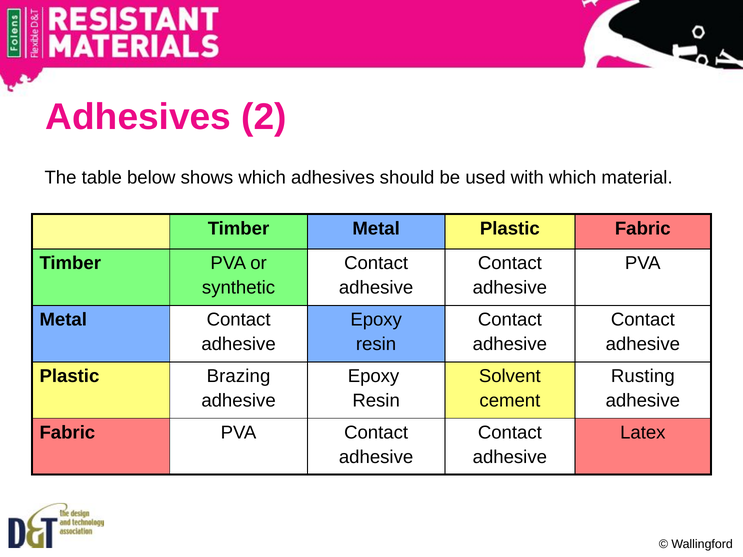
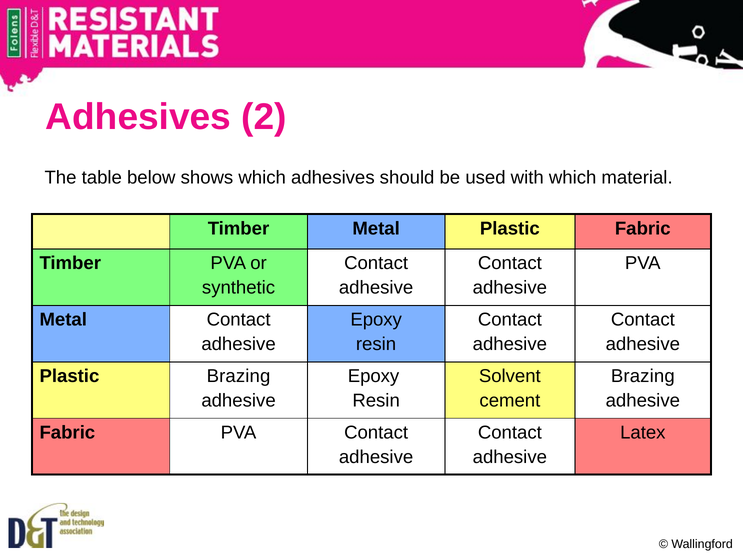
Rusting at (643, 376): Rusting -> Brazing
